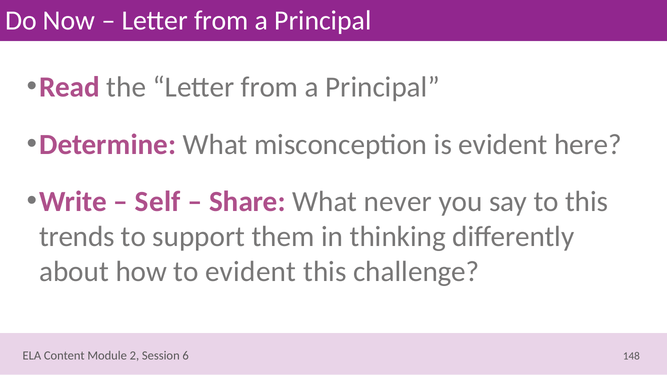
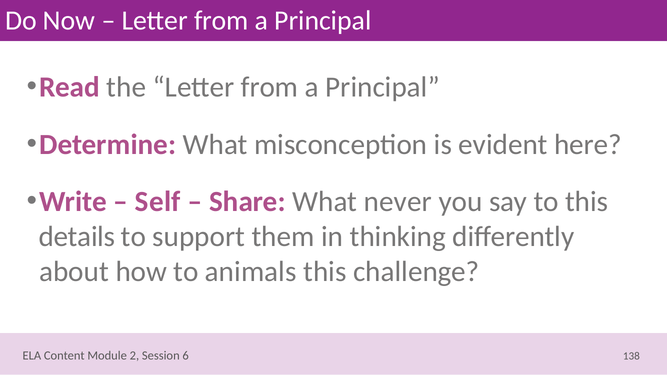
trends: trends -> details
to evident: evident -> animals
148: 148 -> 138
